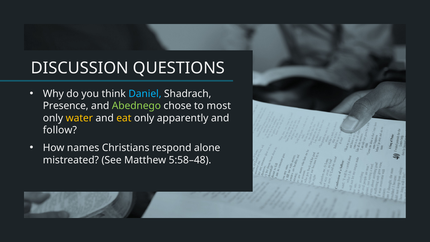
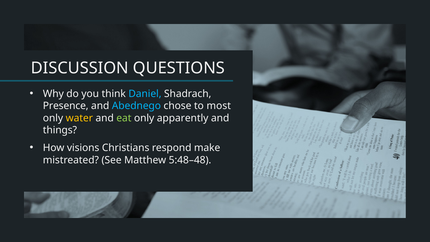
Abednego colour: light green -> light blue
eat colour: yellow -> light green
follow: follow -> things
names: names -> visions
alone: alone -> make
5:58–48: 5:58–48 -> 5:48–48
